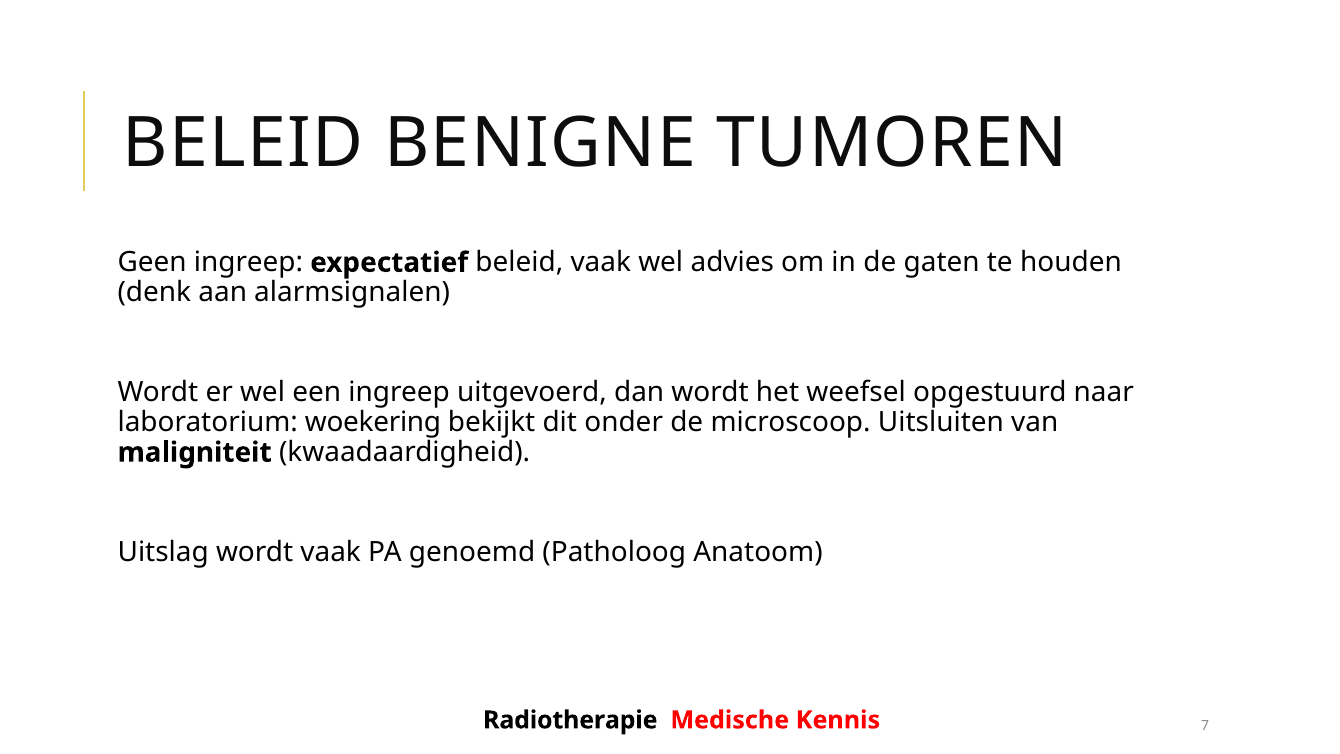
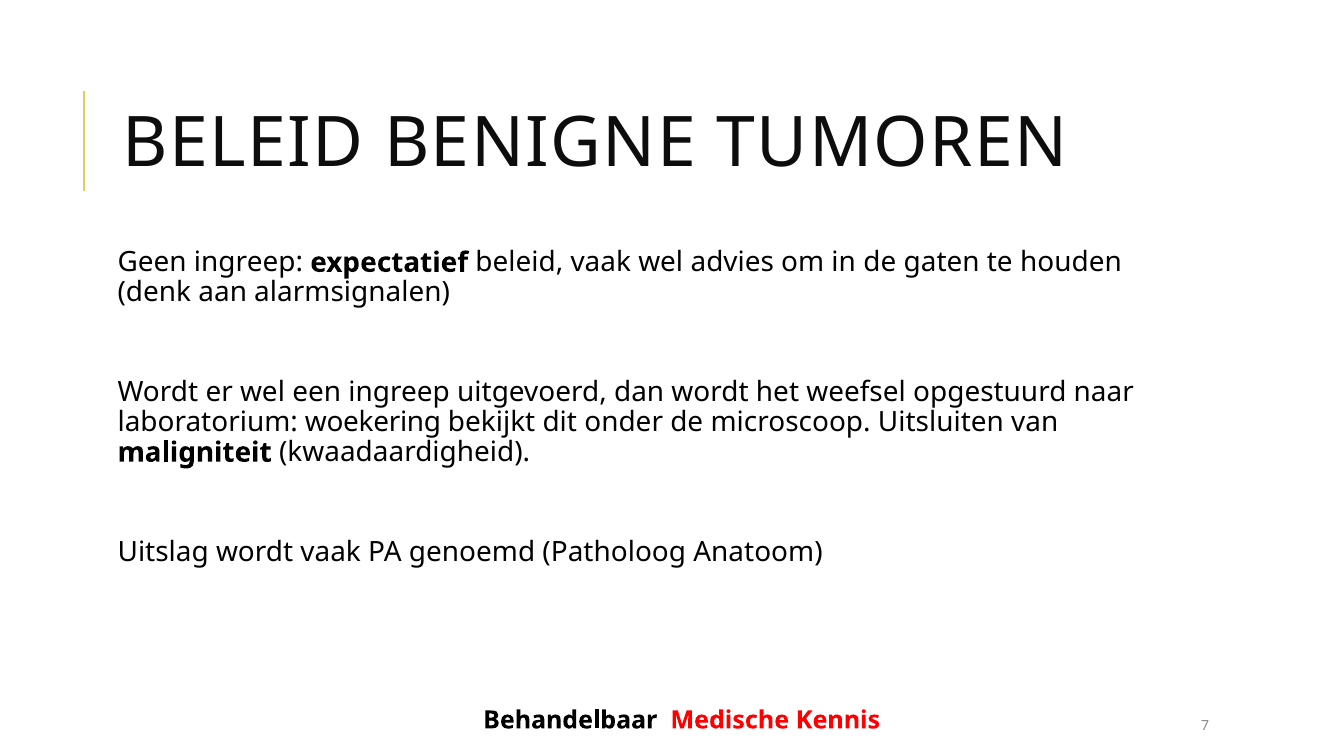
Radiotherapie: Radiotherapie -> Behandelbaar
